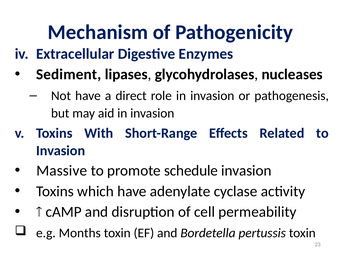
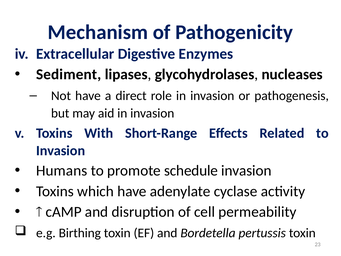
Massive: Massive -> Humans
Months: Months -> Birthing
